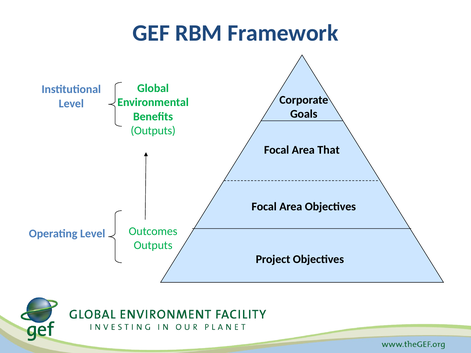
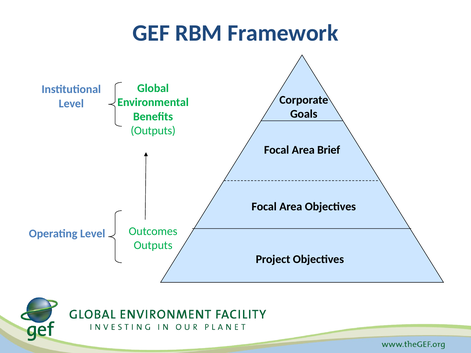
That: That -> Brief
